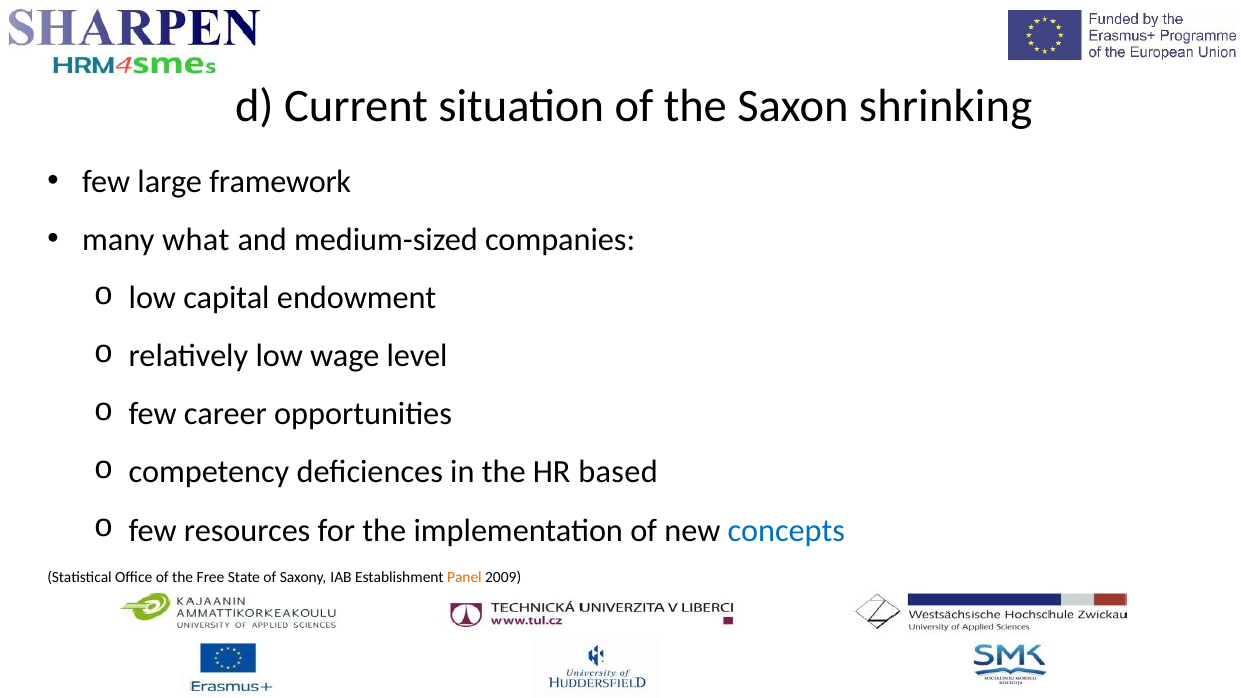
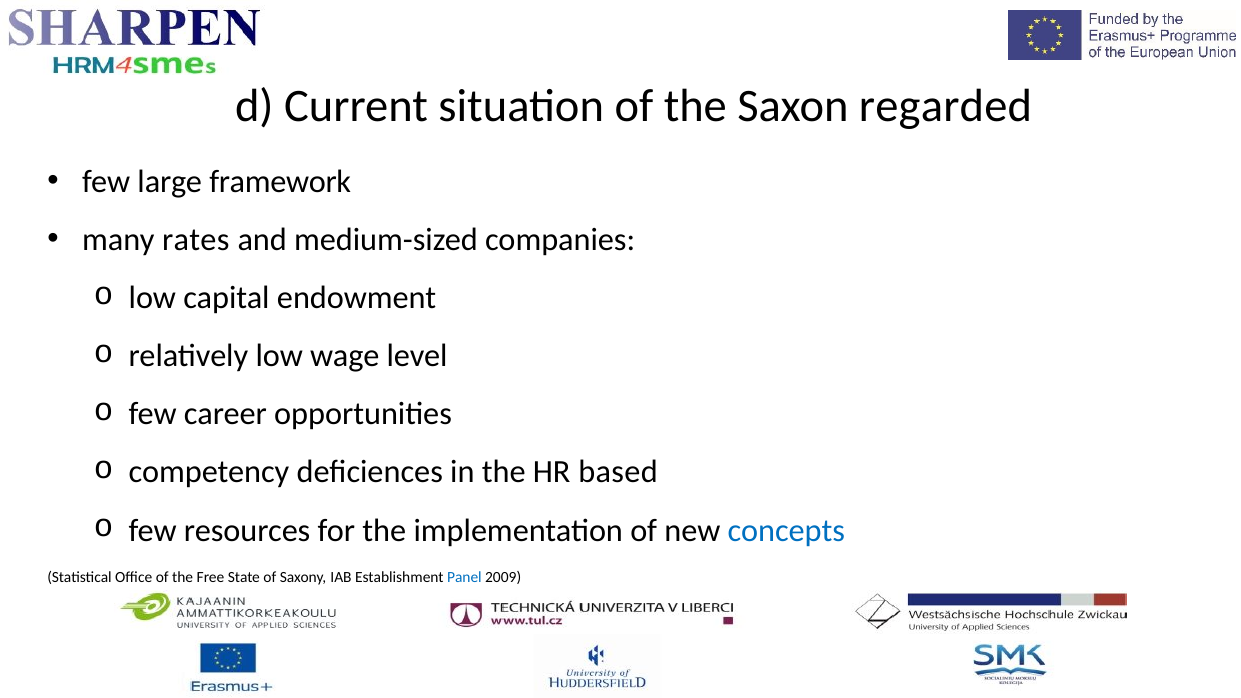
shrinking: shrinking -> regarded
what: what -> rates
Panel colour: orange -> blue
